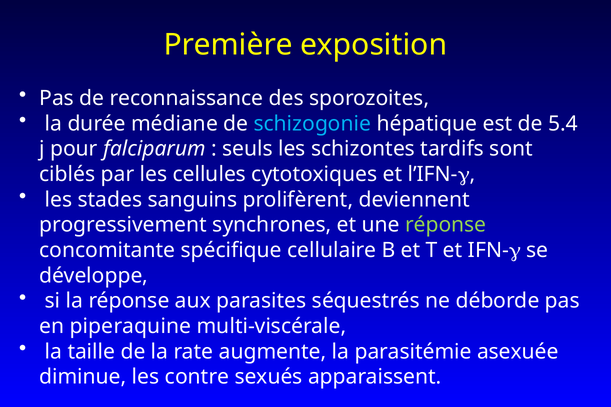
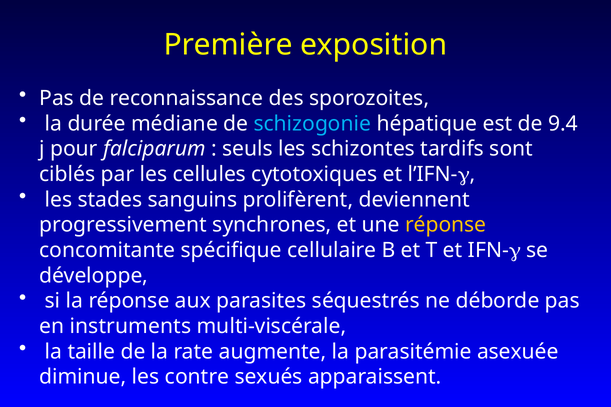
5.4: 5.4 -> 9.4
réponse at (446, 225) colour: light green -> yellow
piperaquine: piperaquine -> instruments
